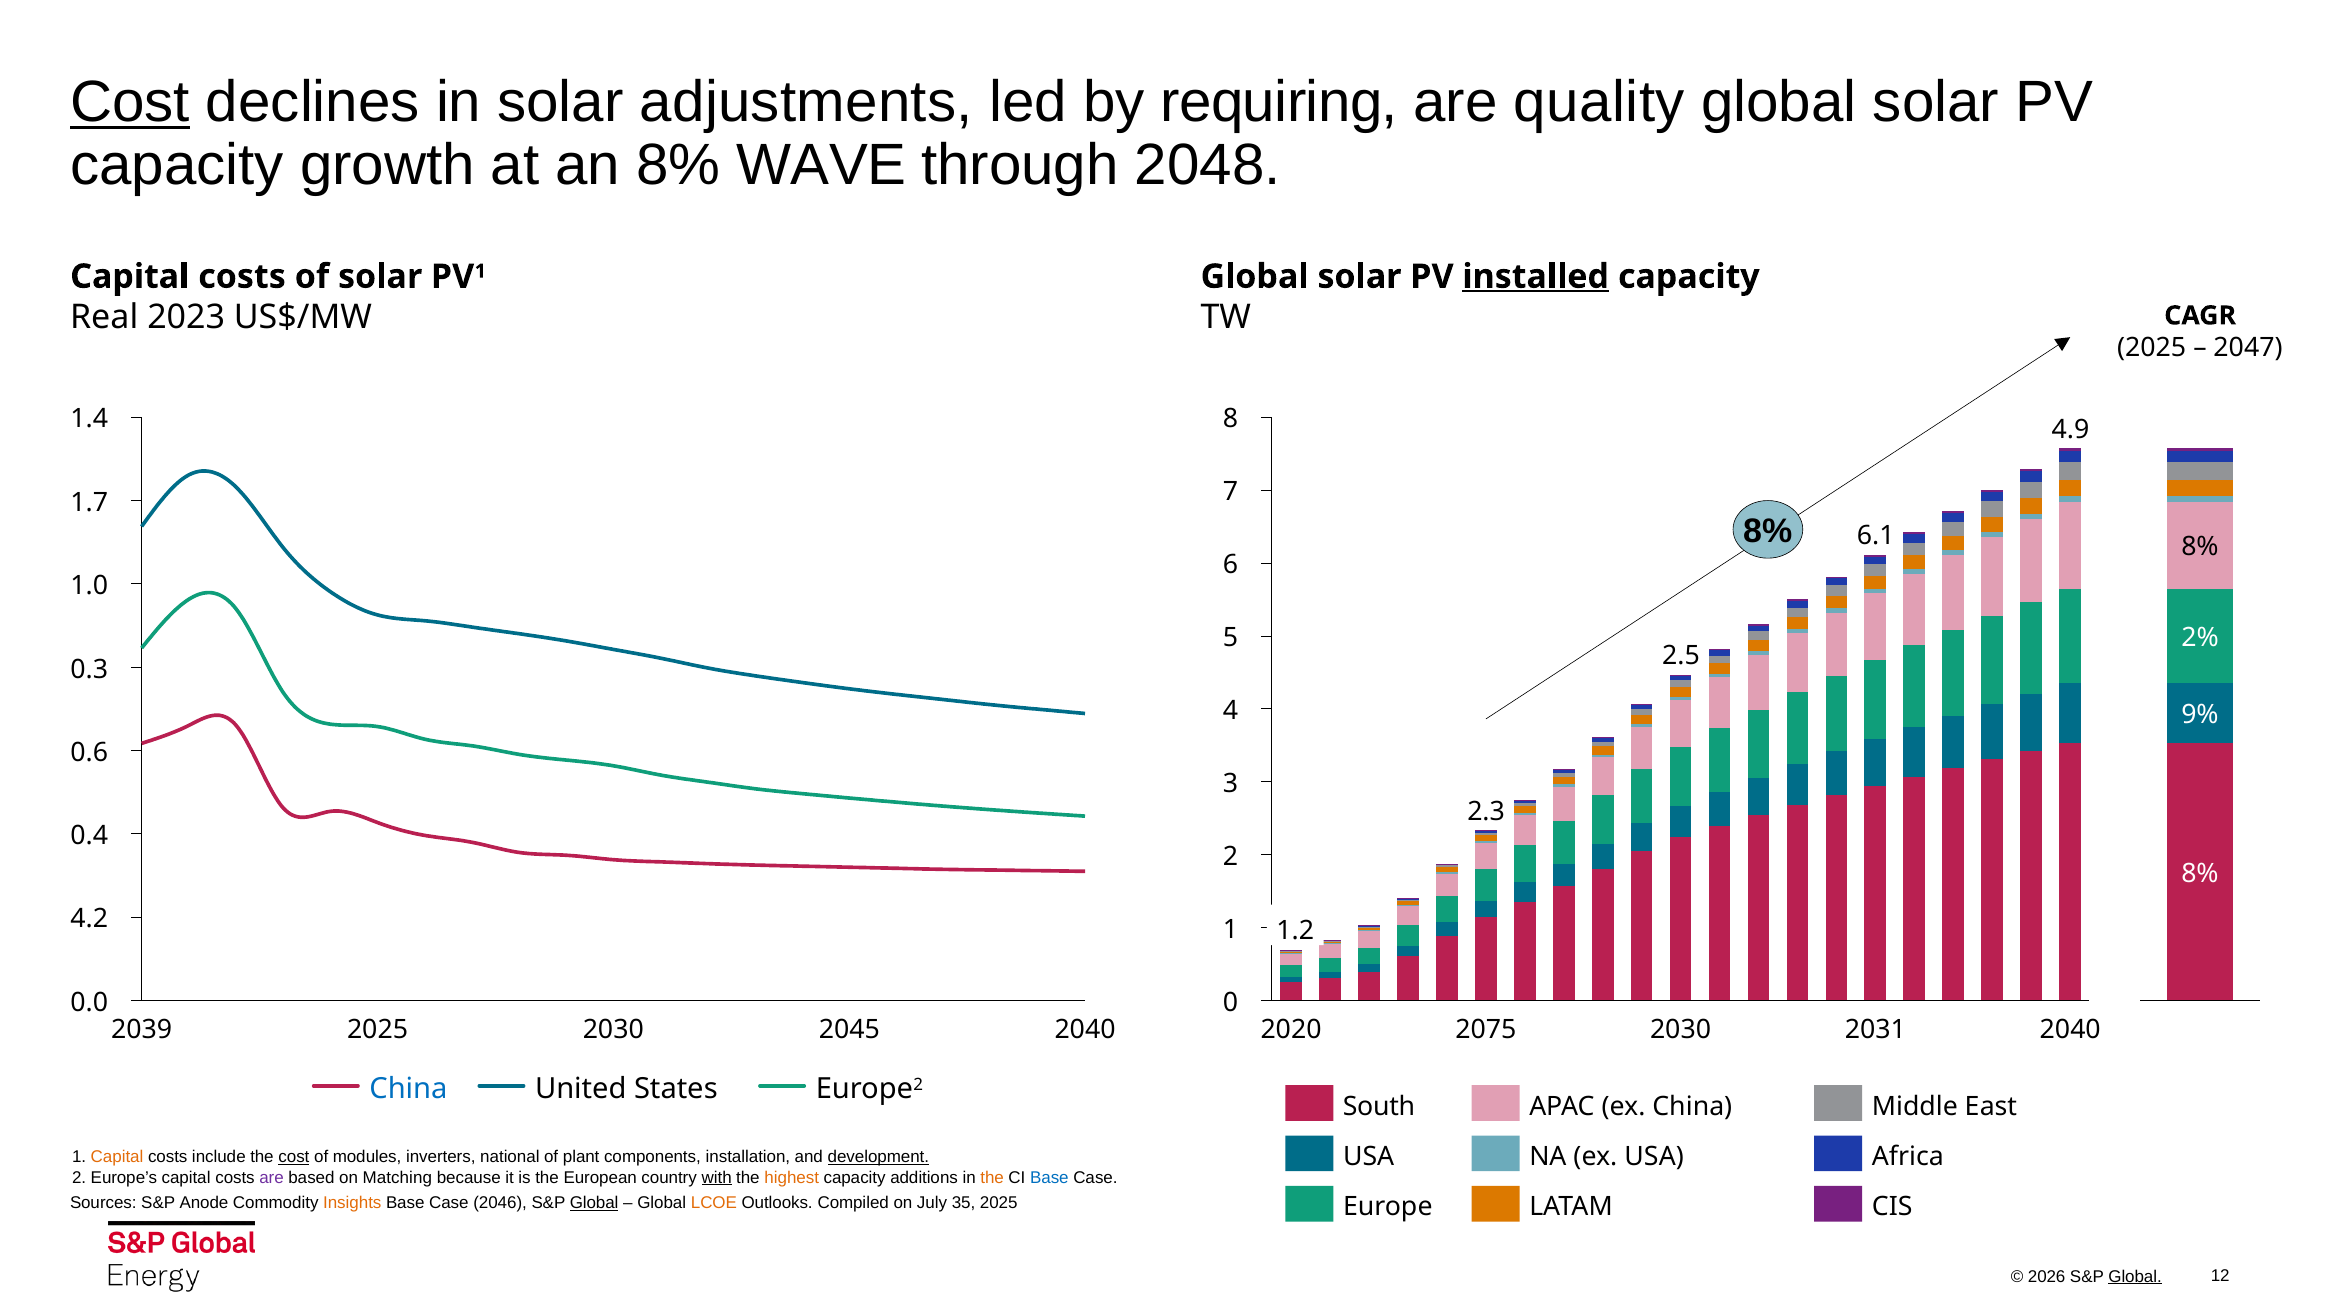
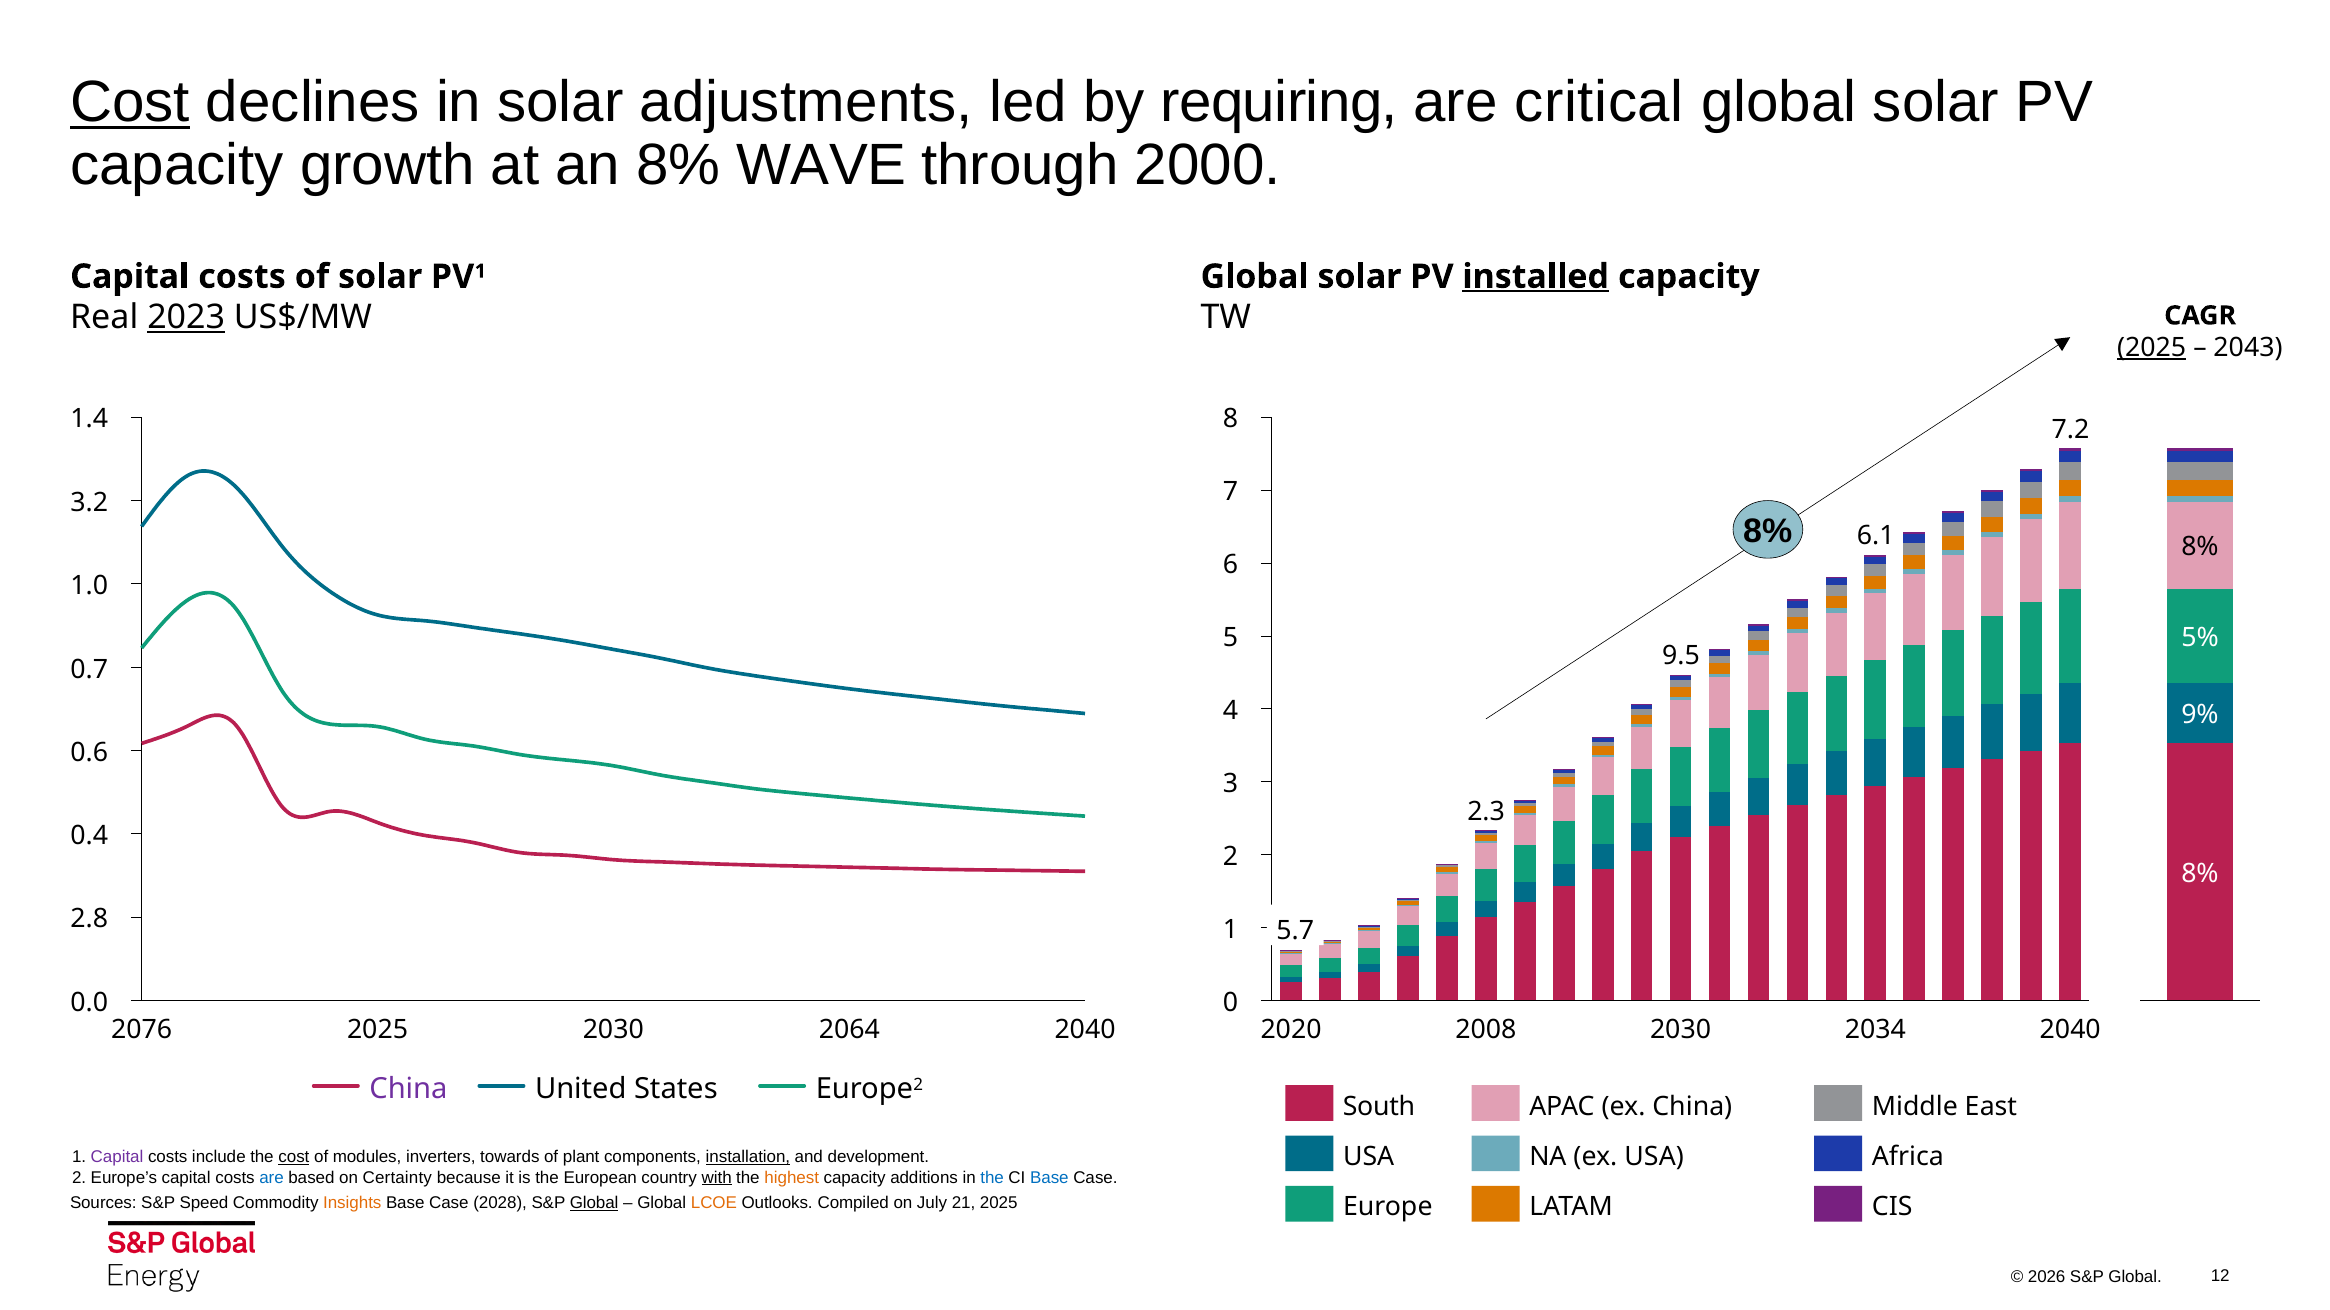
quality: quality -> critical
2048: 2048 -> 2000
2023 underline: none -> present
2025 at (2152, 348) underline: none -> present
2047: 2047 -> 2043
4.9: 4.9 -> 7.2
1.7: 1.7 -> 3.2
2%: 2% -> 5%
2.5: 2.5 -> 9.5
0.3: 0.3 -> 0.7
4.2: 4.2 -> 2.8
1.2: 1.2 -> 5.7
2039: 2039 -> 2076
2045: 2045 -> 2064
2075: 2075 -> 2008
2031: 2031 -> 2034
China at (408, 1090) colour: blue -> purple
Capital at (117, 1158) colour: orange -> purple
national: national -> towards
installation underline: none -> present
development underline: present -> none
are at (272, 1178) colour: purple -> blue
Matching: Matching -> Certainty
the at (992, 1178) colour: orange -> blue
Anode: Anode -> Speed
2046: 2046 -> 2028
35: 35 -> 21
Global at (2135, 1277) underline: present -> none
